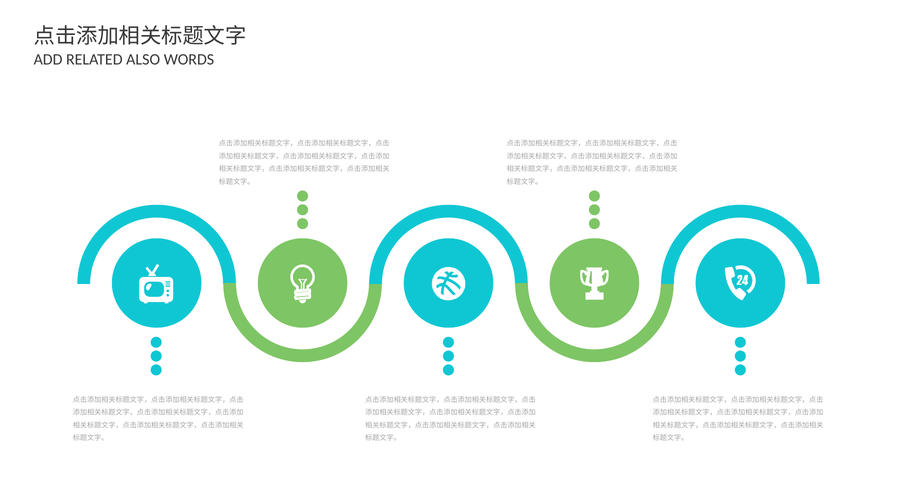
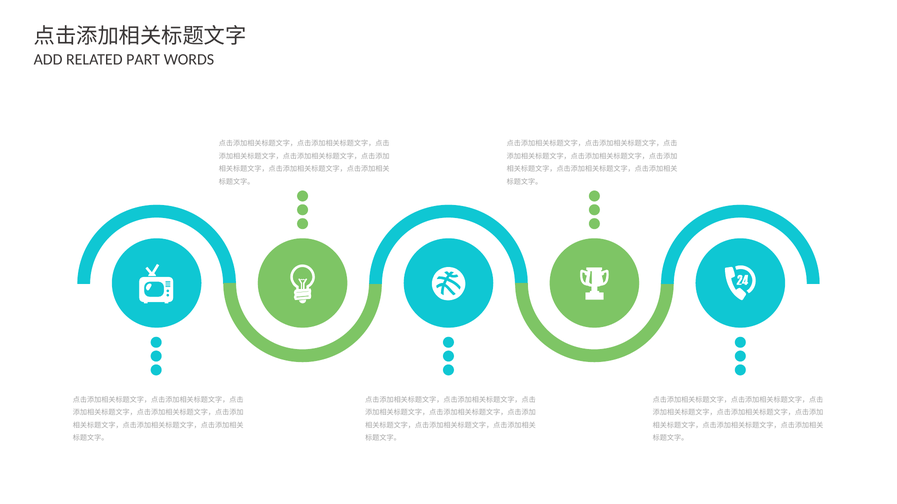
ALSO: ALSO -> PART
